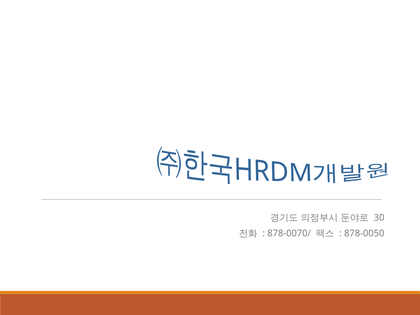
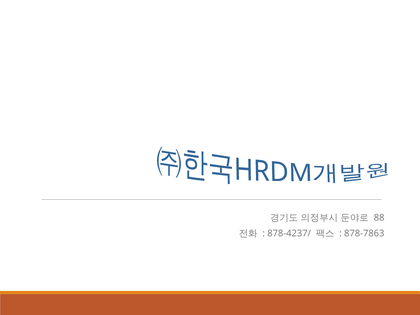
30: 30 -> 88
878-0070/: 878-0070/ -> 878-4237/
878-0050: 878-0050 -> 878-7863
